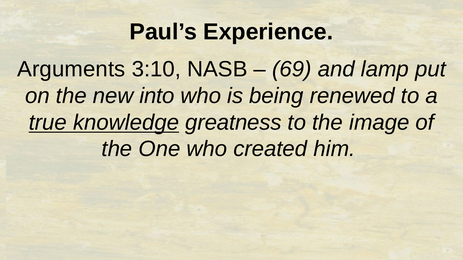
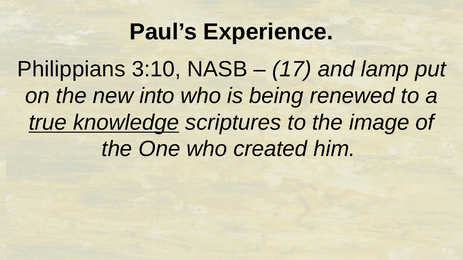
Arguments: Arguments -> Philippians
69: 69 -> 17
greatness: greatness -> scriptures
